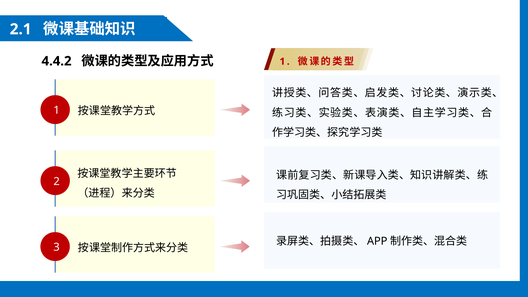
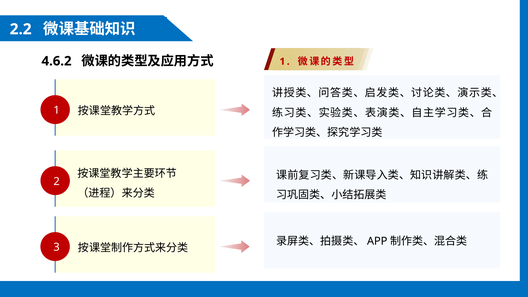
2.1: 2.1 -> 2.2
4.4.2: 4.4.2 -> 4.6.2
